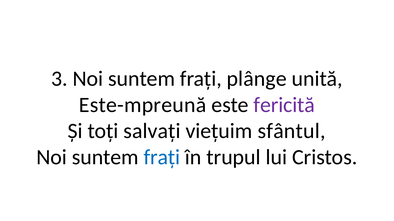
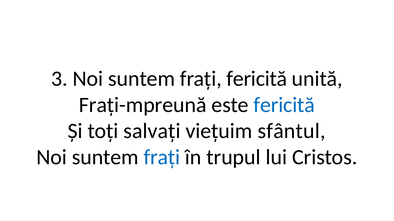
frați plânge: plânge -> fericită
Este-mpreună: Este-mpreună -> Frați-mpreună
fericită at (284, 105) colour: purple -> blue
